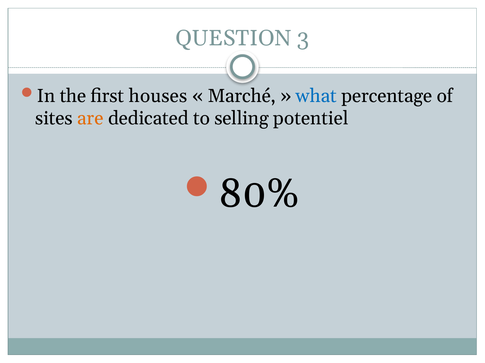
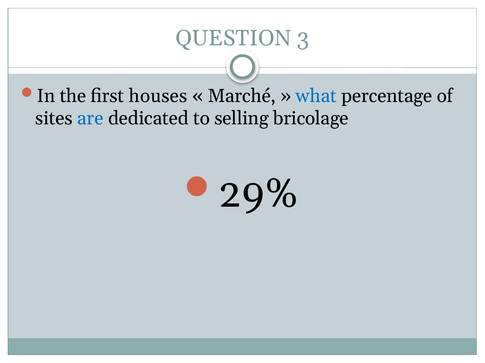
are colour: orange -> blue
potentiel: potentiel -> bricolage
80%: 80% -> 29%
